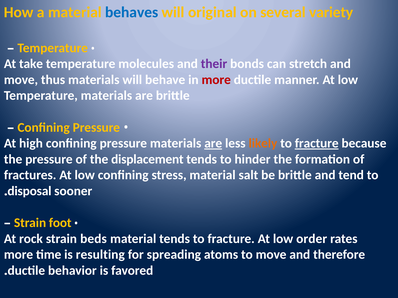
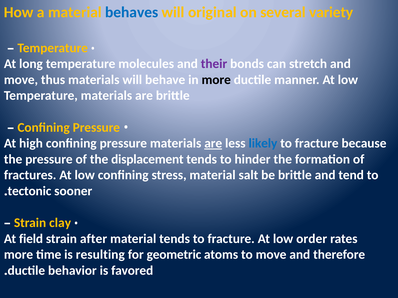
take: take -> long
more at (216, 80) colour: red -> black
likely colour: orange -> blue
fracture at (317, 144) underline: present -> none
disposal: disposal -> tectonic
foot: foot -> clay
rock: rock -> field
beds: beds -> after
spreading: spreading -> geometric
